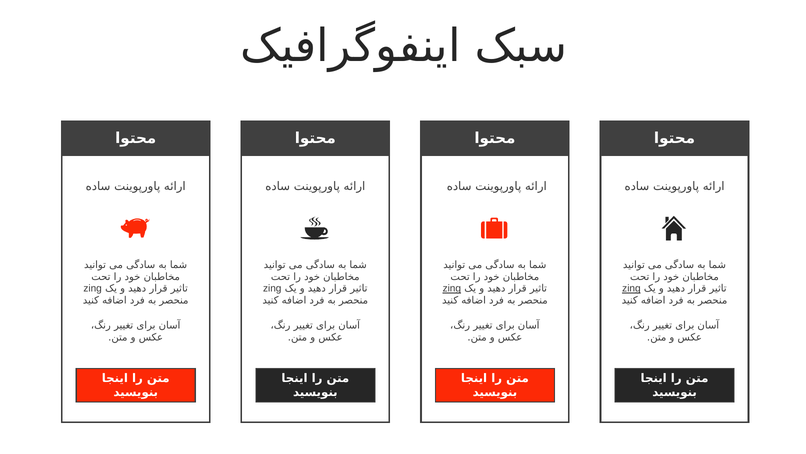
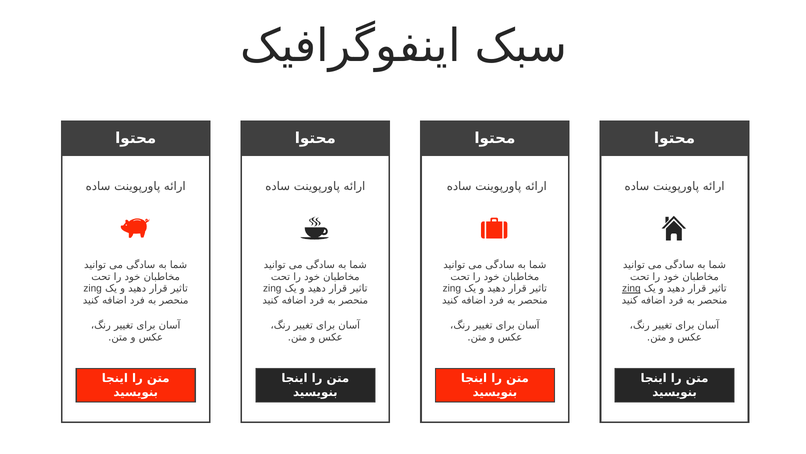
zing at (452, 288) underline: present -> none
